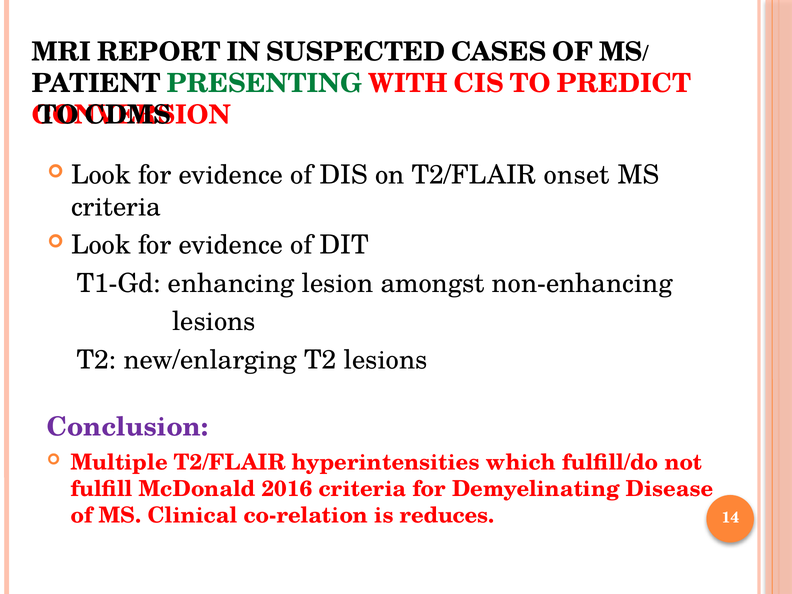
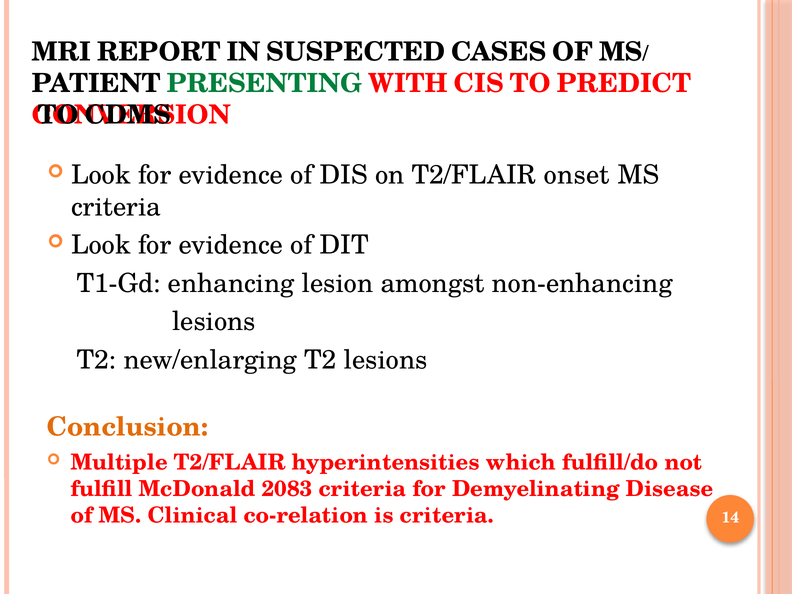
Conclusion colour: purple -> orange
2016: 2016 -> 2083
is reduces: reduces -> criteria
